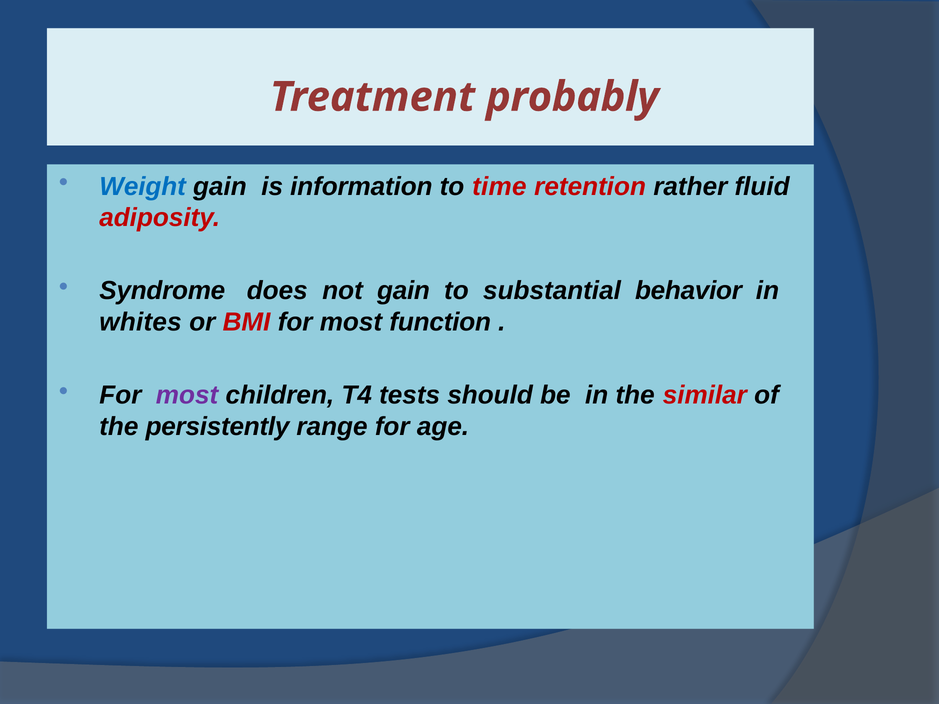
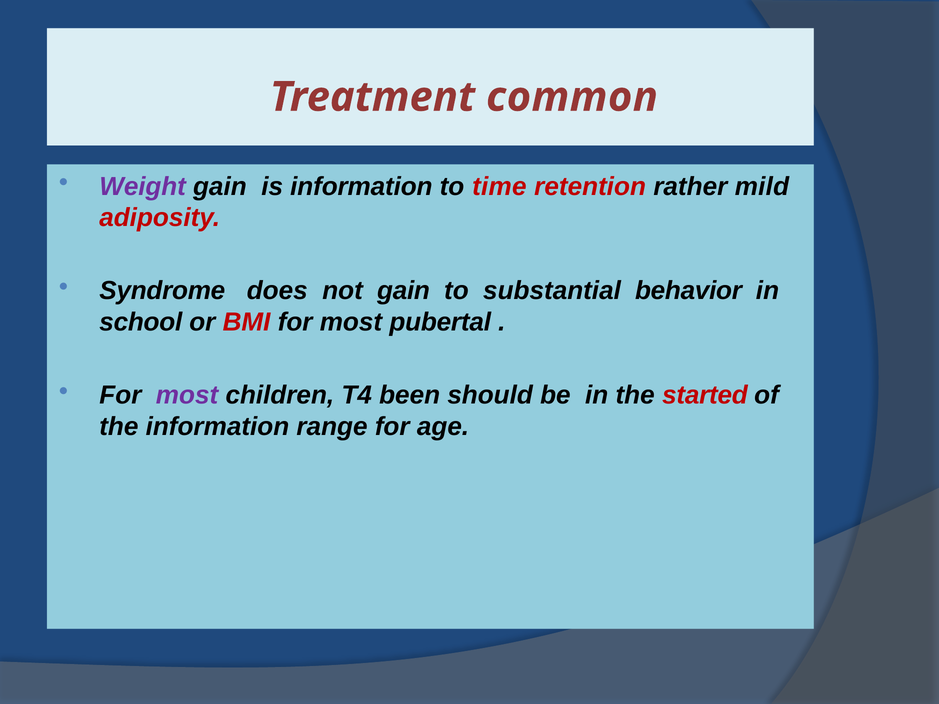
probably: probably -> common
Weight colour: blue -> purple
fluid: fluid -> mild
whites: whites -> school
function: function -> pubertal
tests: tests -> been
similar: similar -> started
the persistently: persistently -> information
